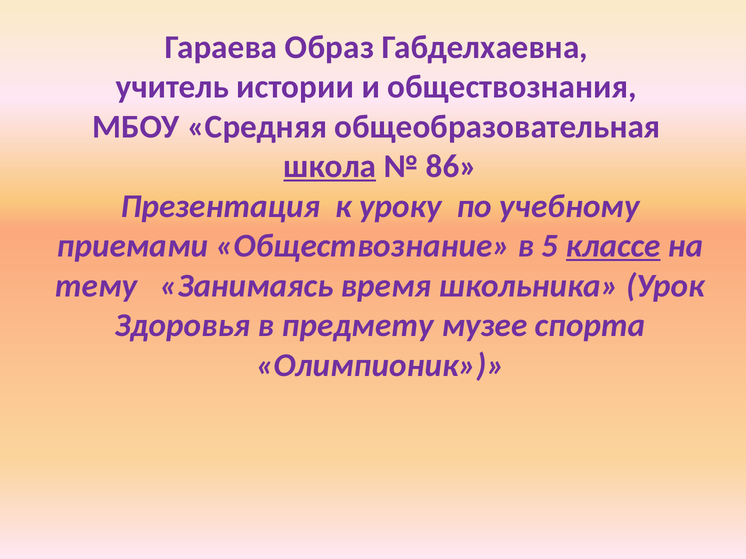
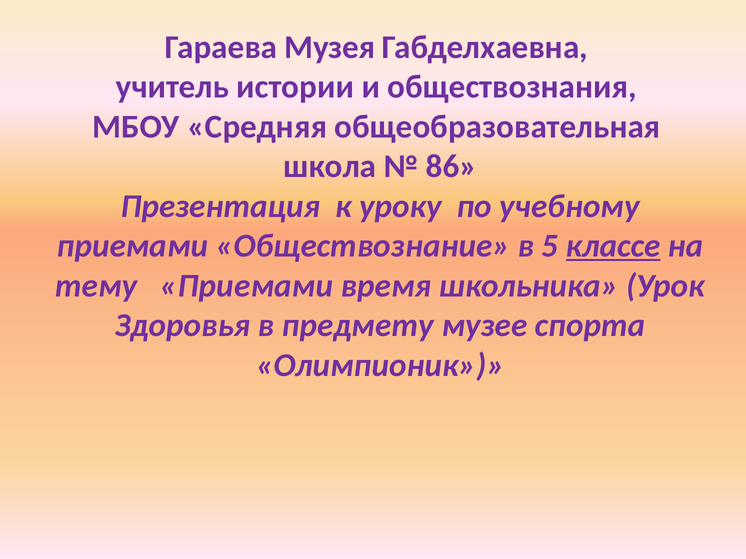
Образ: Образ -> Музея
школа underline: present -> none
тему Занимаясь: Занимаясь -> Приемами
